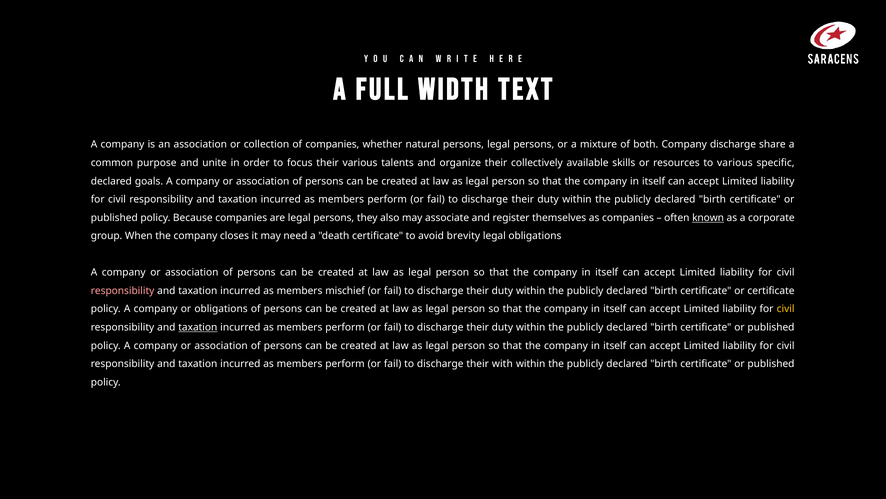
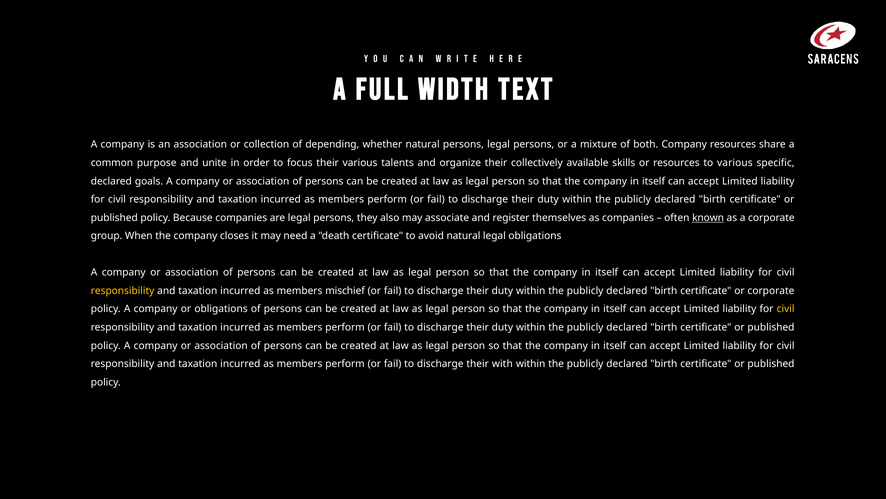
of companies: companies -> depending
Company discharge: discharge -> resources
avoid brevity: brevity -> natural
responsibility at (123, 291) colour: pink -> yellow
or certificate: certificate -> corporate
taxation at (198, 327) underline: present -> none
